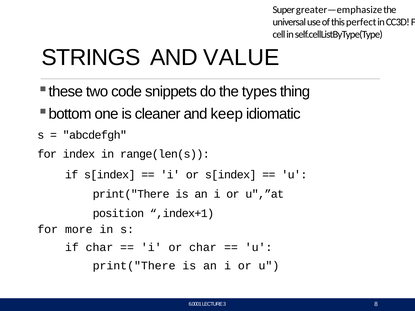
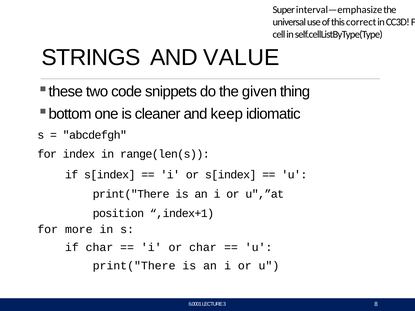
greater—emphasize: greater—emphasize -> interval—emphasize
perfect: perfect -> correct
types: types -> given
